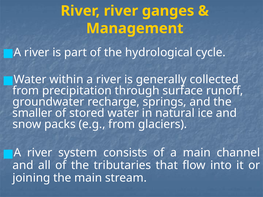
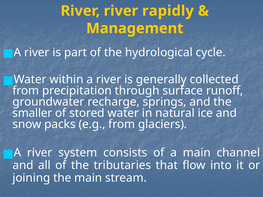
ganges: ganges -> rapidly
